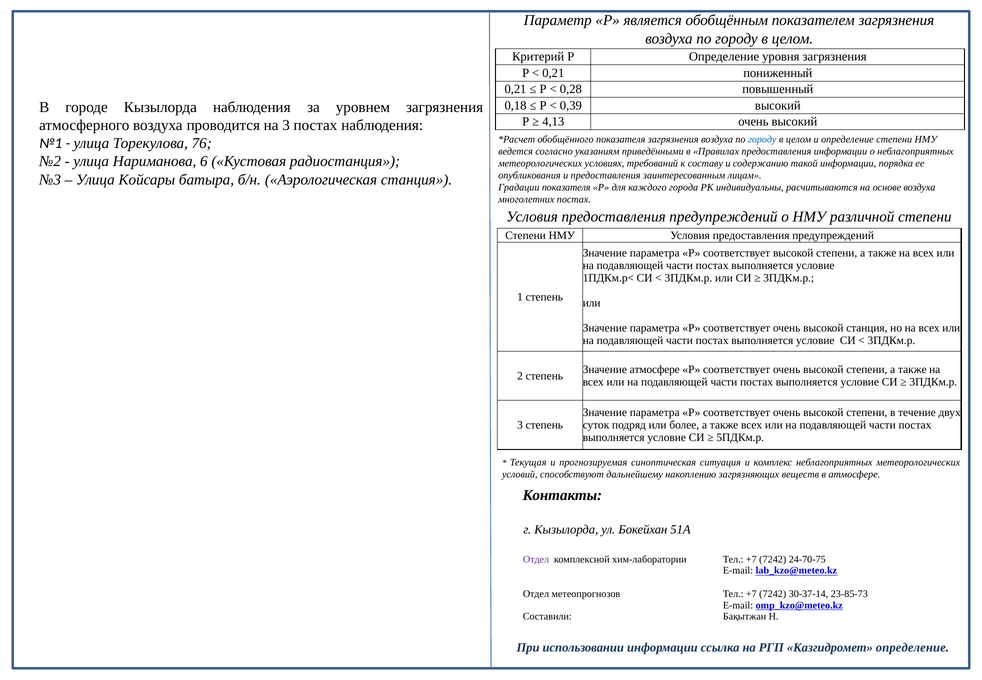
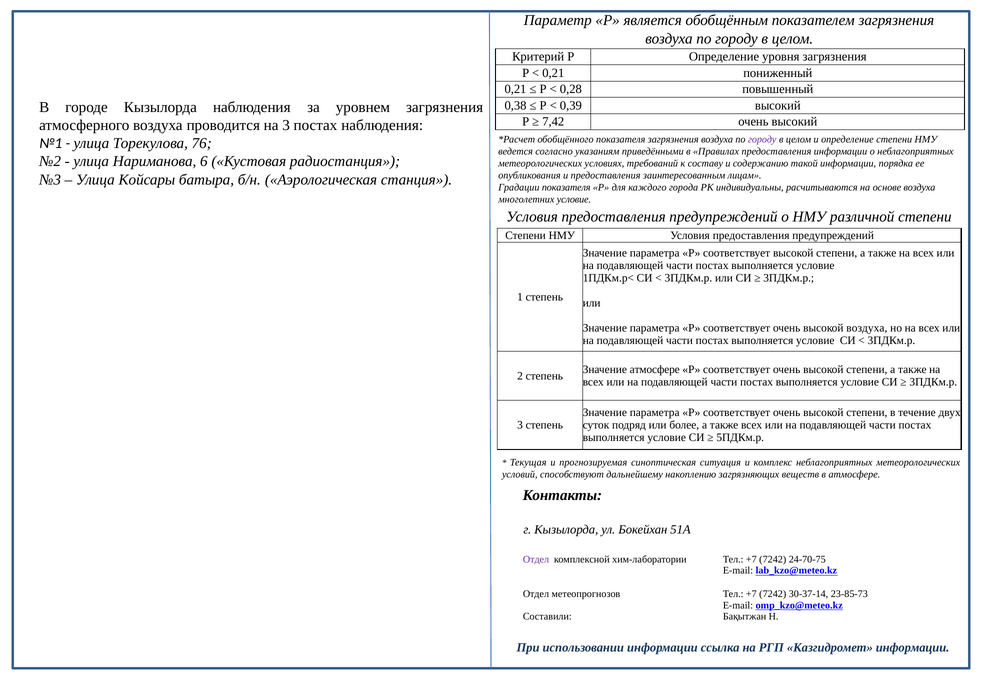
0,18: 0,18 -> 0,38
4,13: 4,13 -> 7,42
городу at (762, 139) colour: blue -> purple
многолетних постах: постах -> условие
высокой станция: станция -> воздуха
Казгидромет определение: определение -> информации
